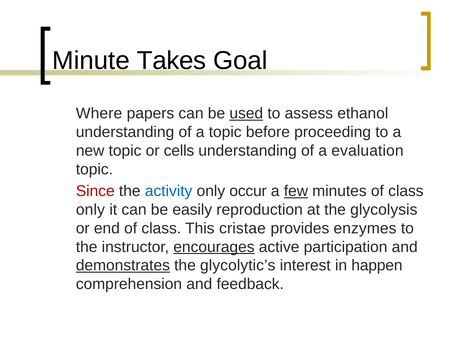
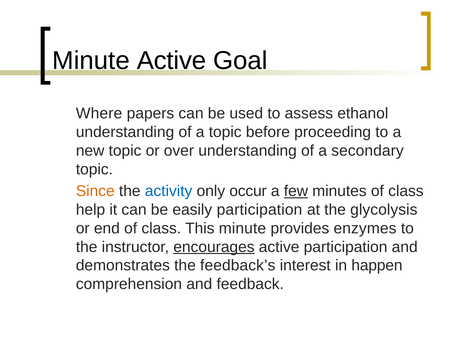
Minute Takes: Takes -> Active
used underline: present -> none
cells: cells -> over
evaluation: evaluation -> secondary
Since colour: red -> orange
only at (90, 210): only -> help
easily reproduction: reproduction -> participation
This cristae: cristae -> minute
demonstrates underline: present -> none
glycolytic’s: glycolytic’s -> feedback’s
